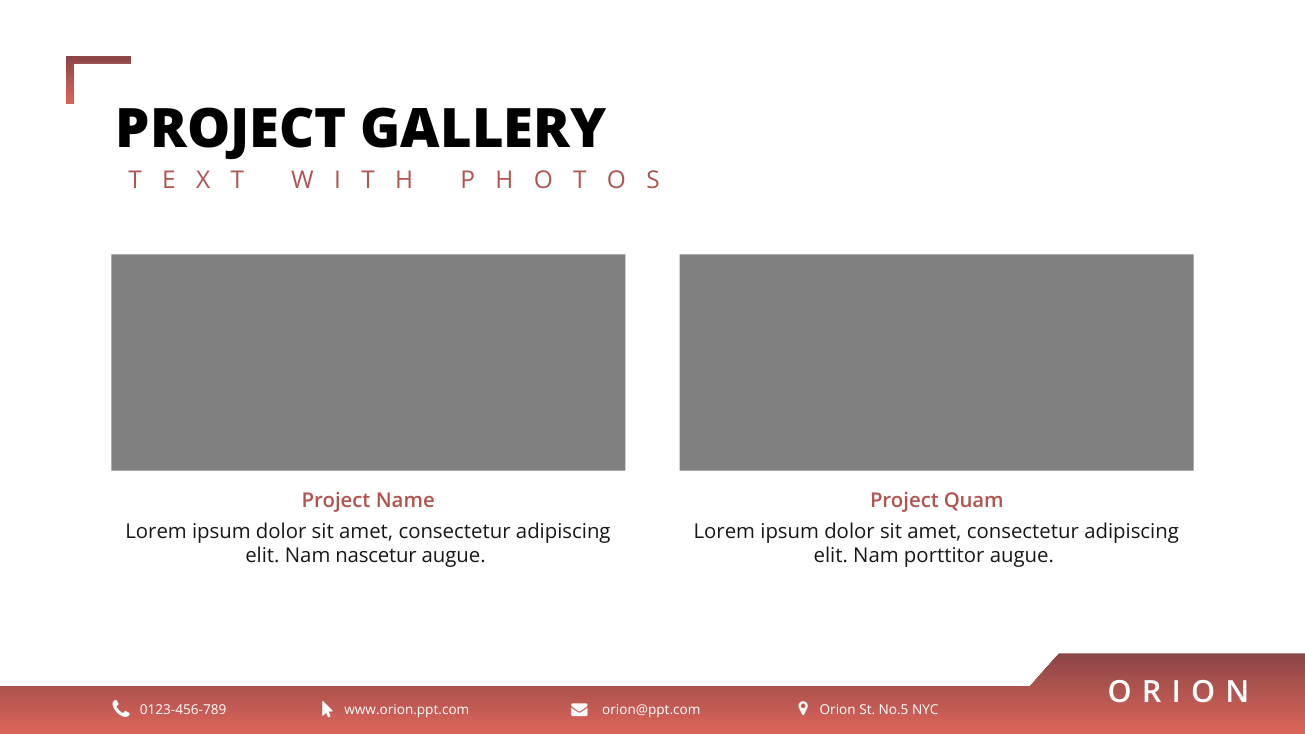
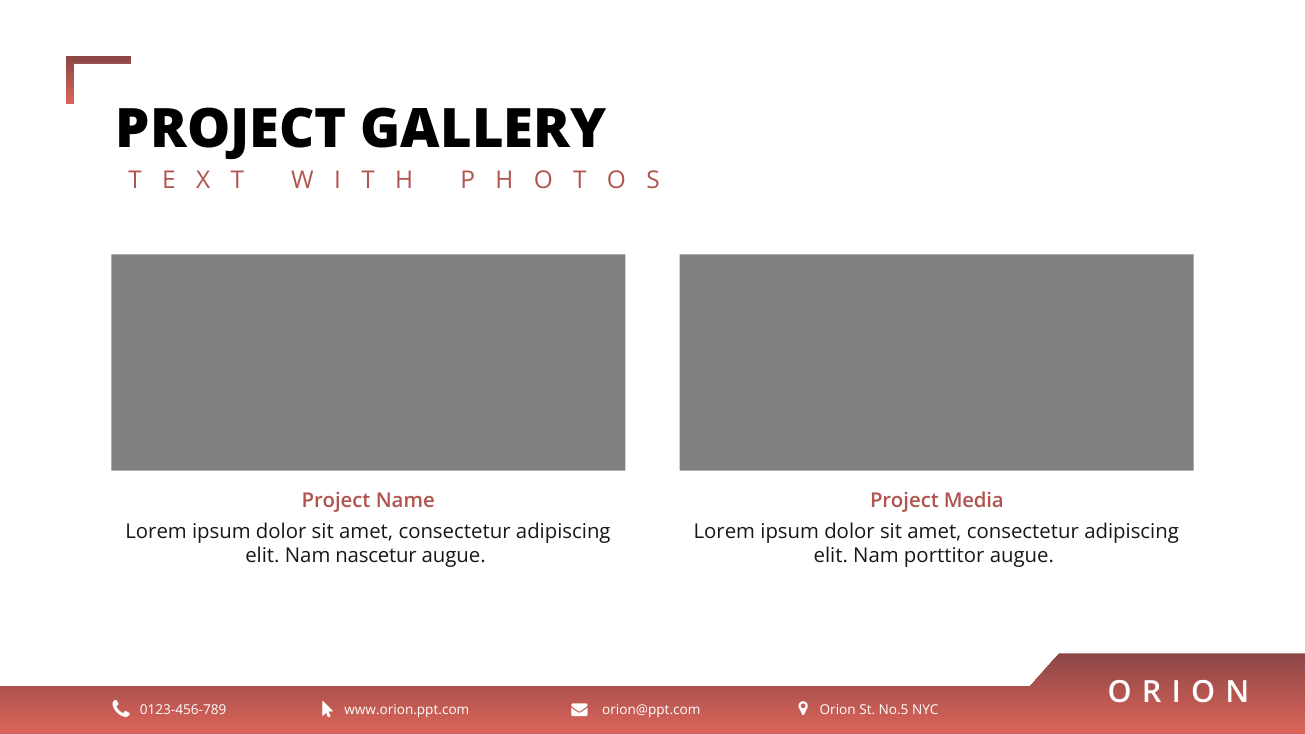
Quam: Quam -> Media
